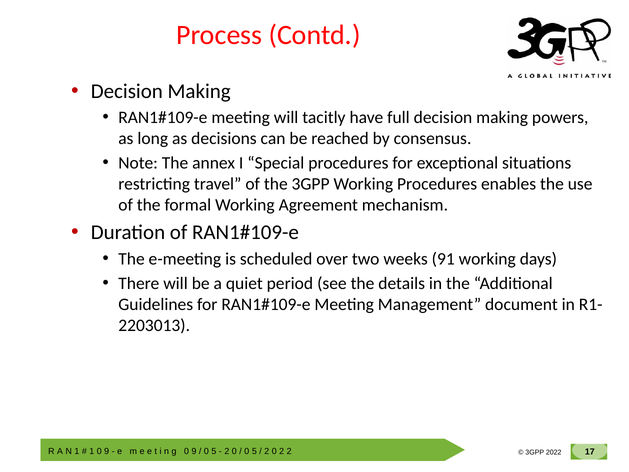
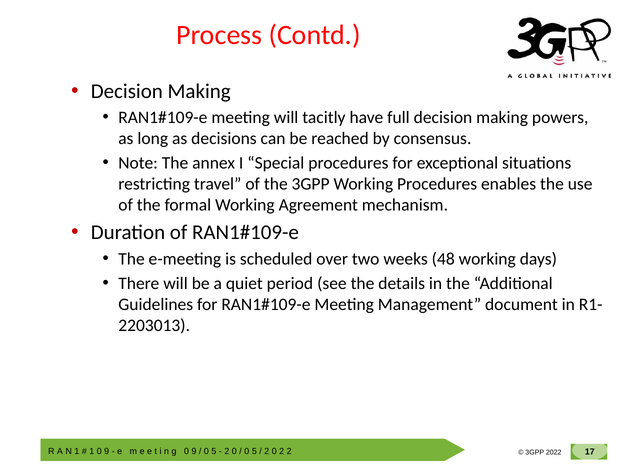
91: 91 -> 48
